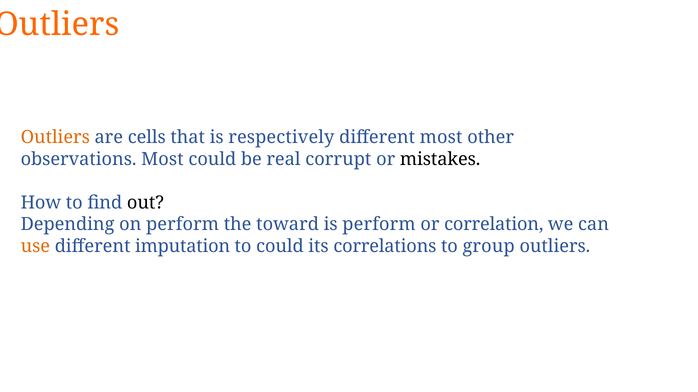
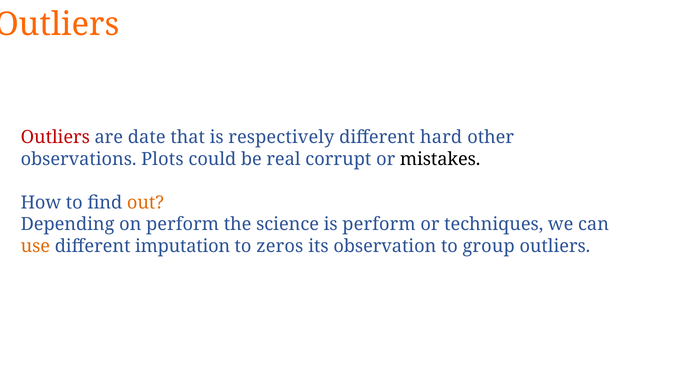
Outliers at (55, 138) colour: orange -> red
cells: cells -> date
different most: most -> hard
observations Most: Most -> Plots
out colour: black -> orange
toward: toward -> science
correlation: correlation -> techniques
to could: could -> zeros
correlations: correlations -> observation
